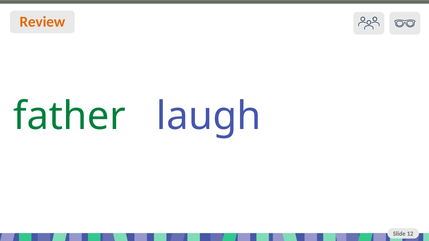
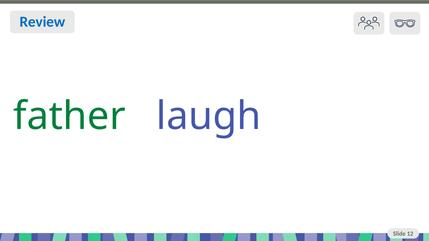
Review colour: orange -> blue
